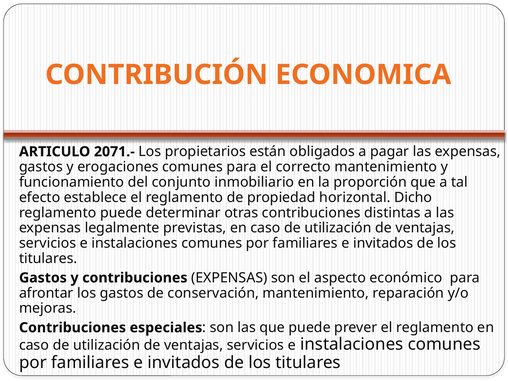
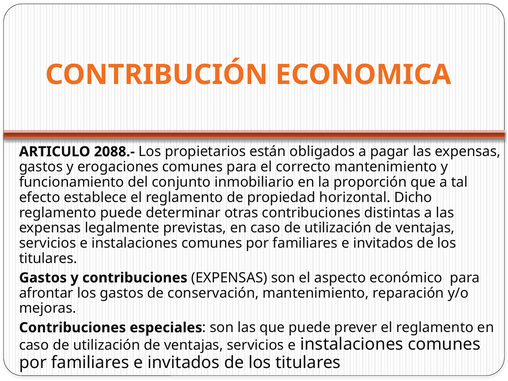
2071.-: 2071.- -> 2088.-
